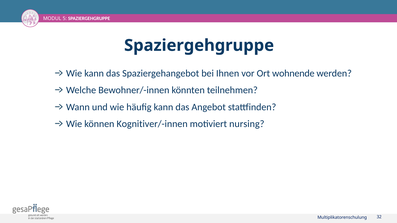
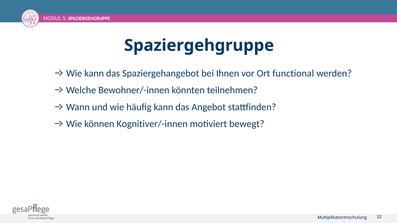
wohnende: wohnende -> functional
nursing: nursing -> bewegt
